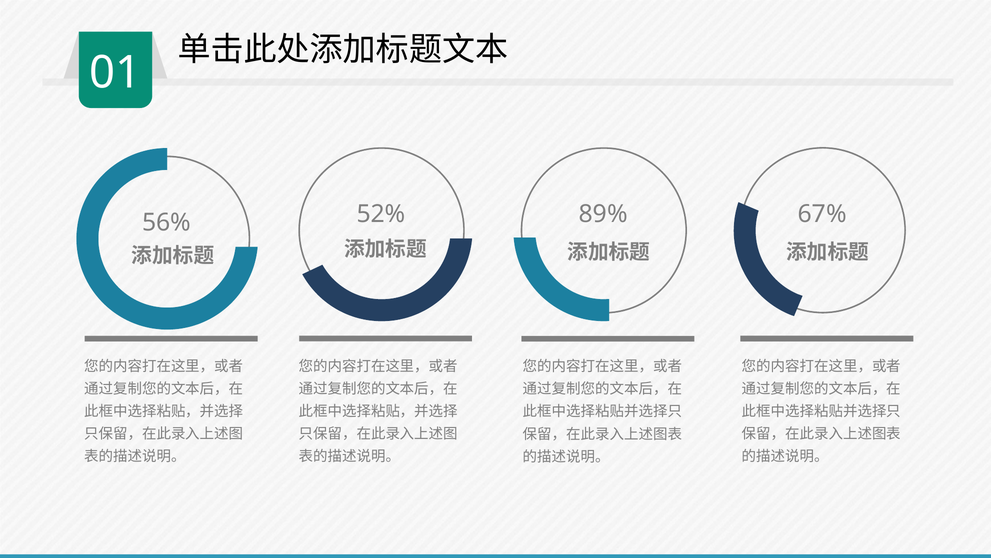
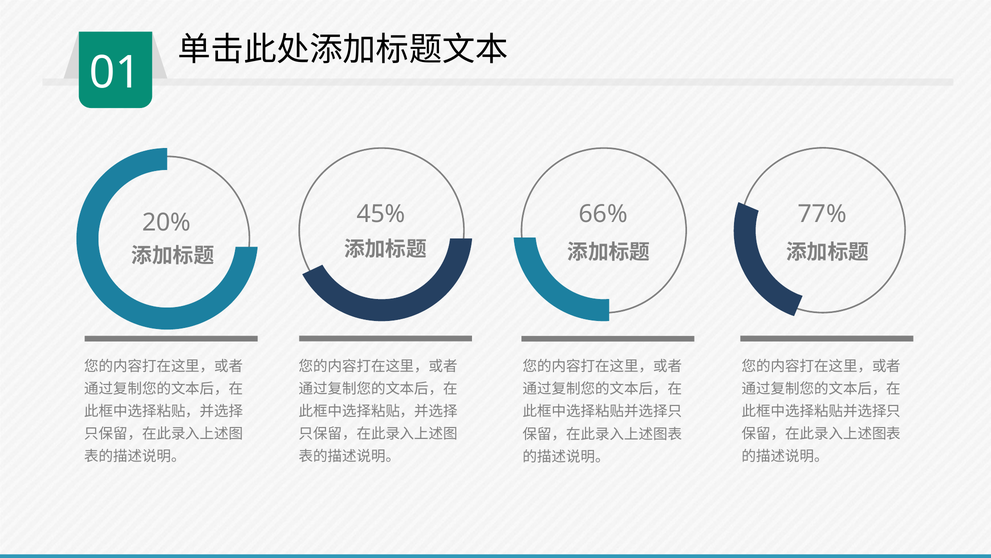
67%: 67% -> 77%
52%: 52% -> 45%
89%: 89% -> 66%
56%: 56% -> 20%
